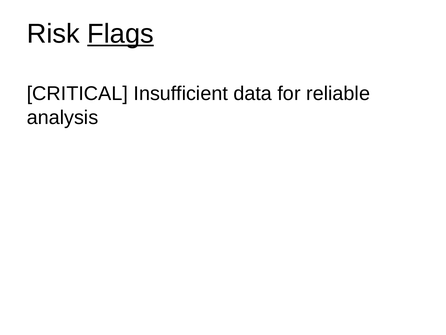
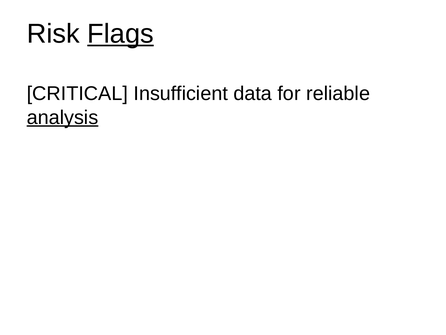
analysis underline: none -> present
